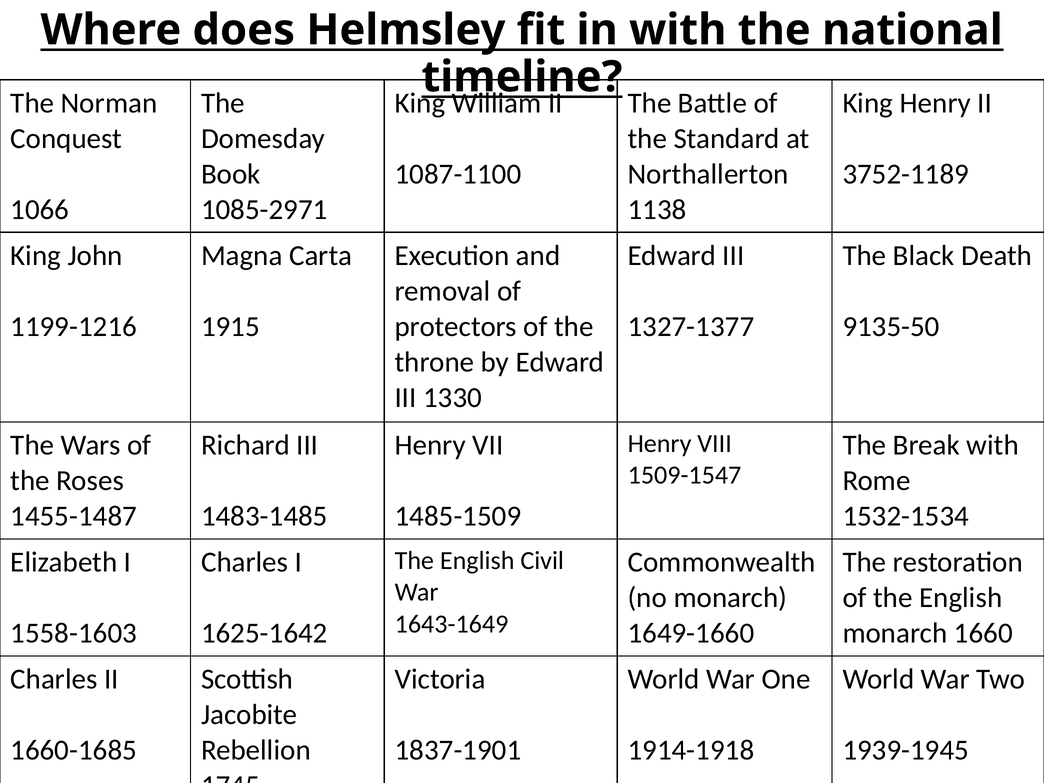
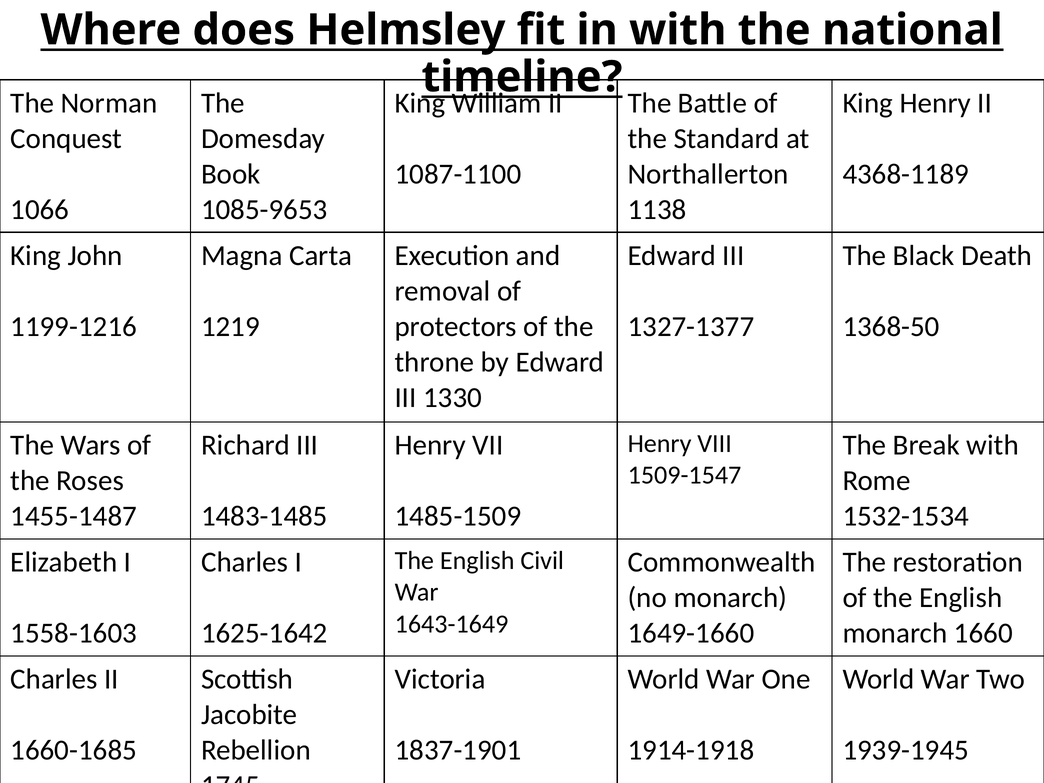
3752-1189: 3752-1189 -> 4368-1189
1085-2971: 1085-2971 -> 1085-9653
1915: 1915 -> 1219
9135-50: 9135-50 -> 1368-50
